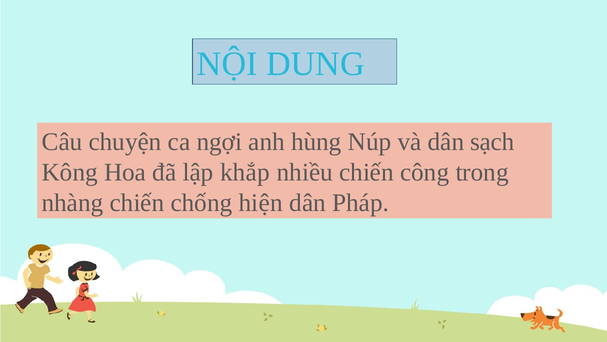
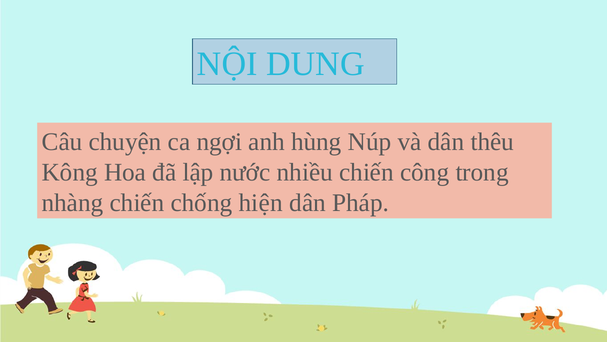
sạch: sạch -> thêu
khắp: khắp -> nước
